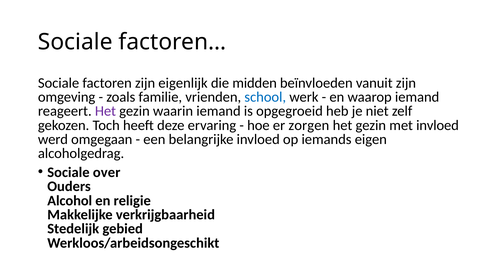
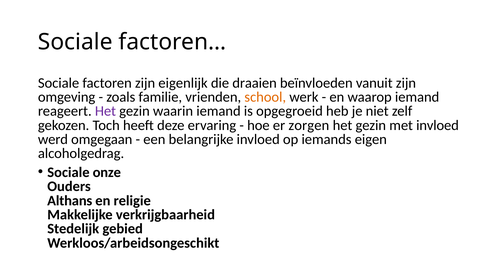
midden: midden -> draaien
school colour: blue -> orange
over: over -> onze
Alcohol: Alcohol -> Althans
